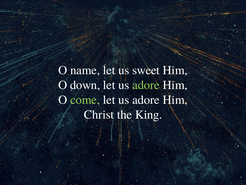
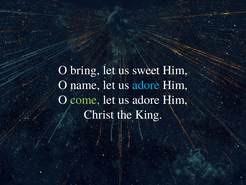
name: name -> bring
down: down -> name
adore at (146, 85) colour: light green -> light blue
